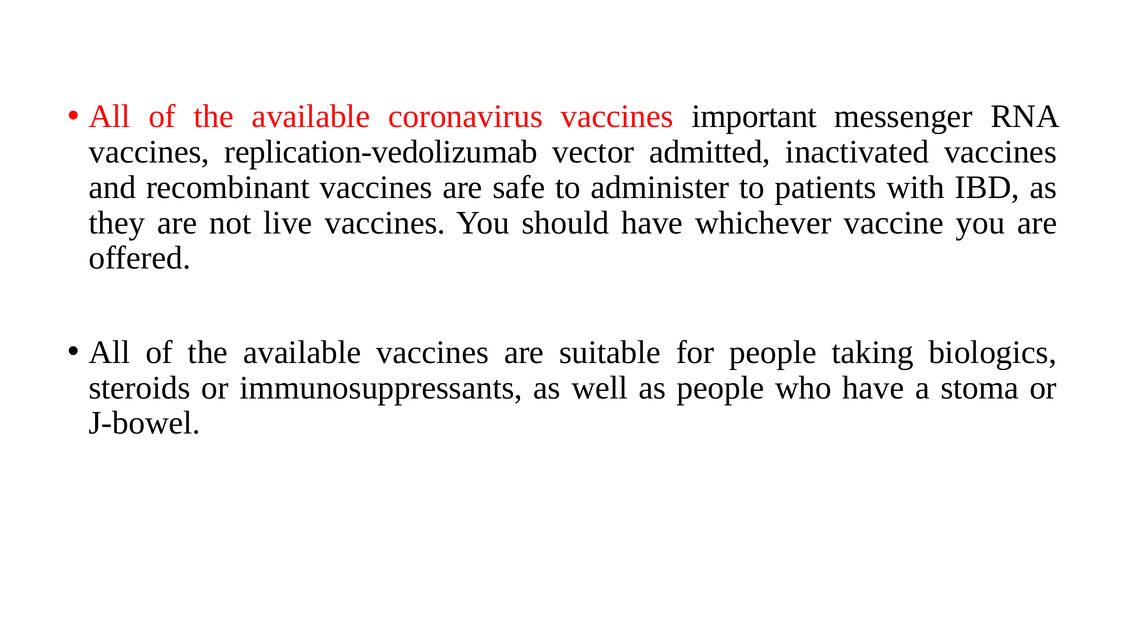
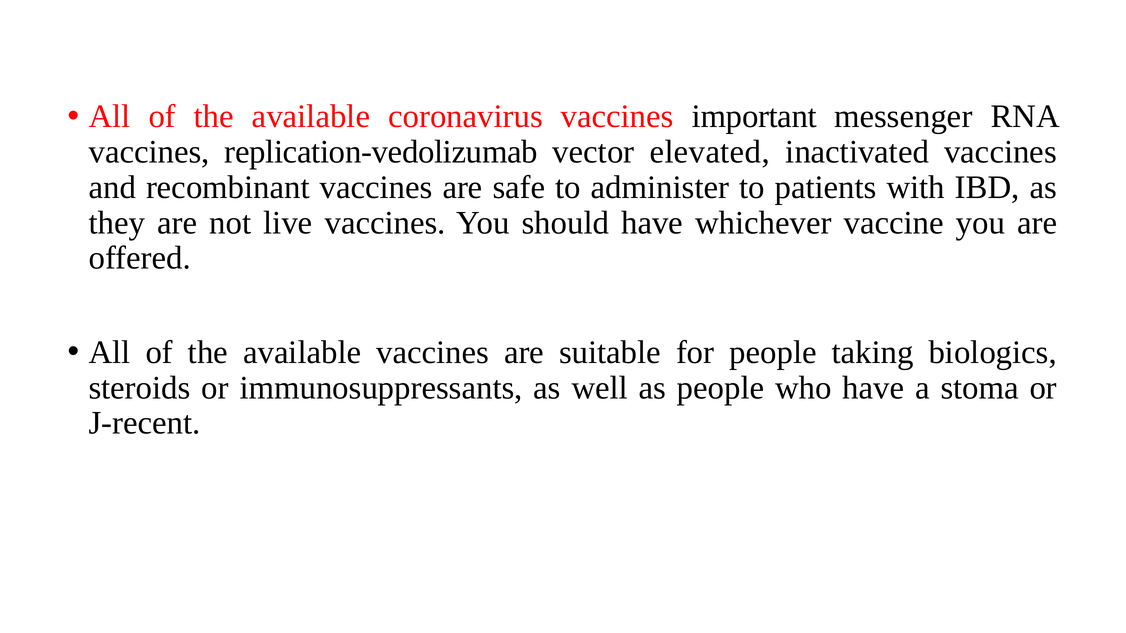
admitted: admitted -> elevated
J-bowel: J-bowel -> J-recent
